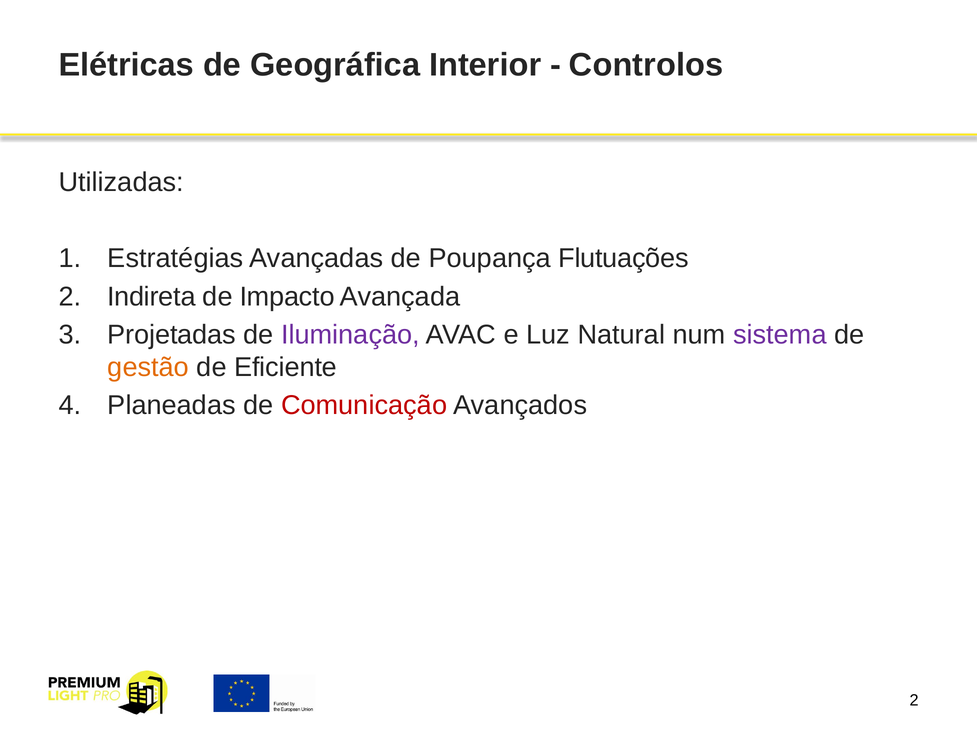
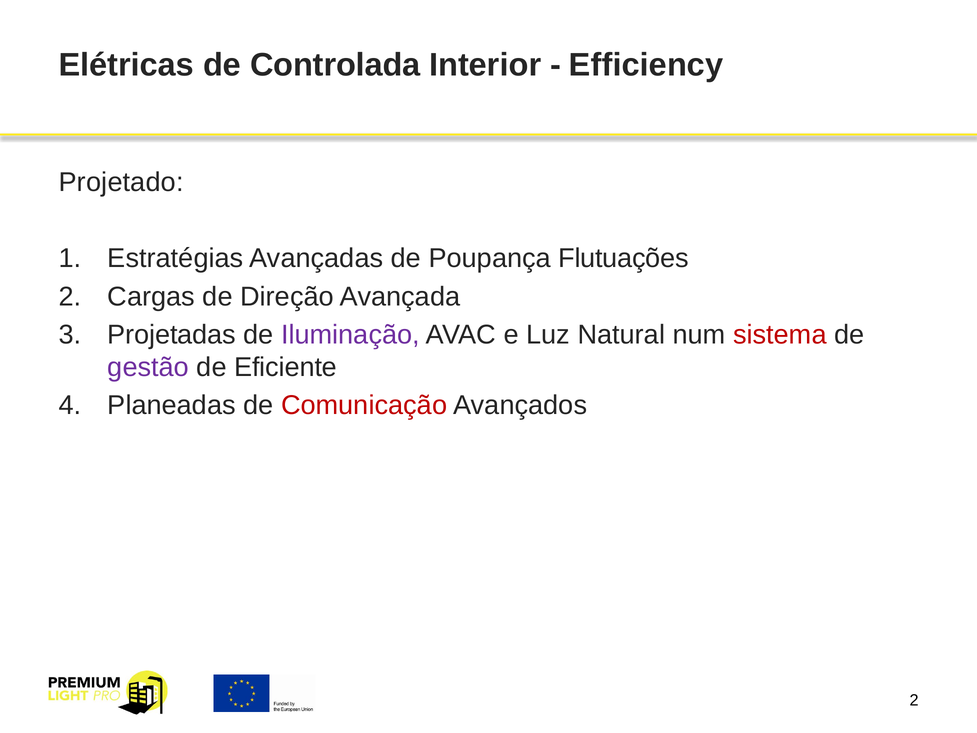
Geográfica: Geográfica -> Controlada
Controlos: Controlos -> Efficiency
Utilizadas: Utilizadas -> Projetado
Indireta: Indireta -> Cargas
Impacto: Impacto -> Direção
sistema colour: purple -> red
gestão colour: orange -> purple
